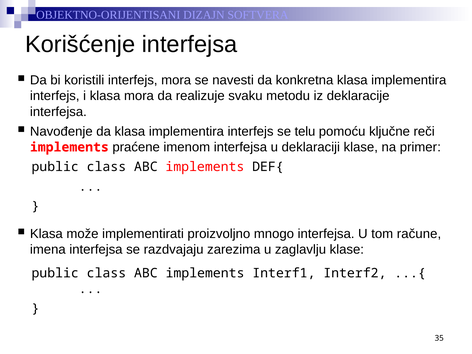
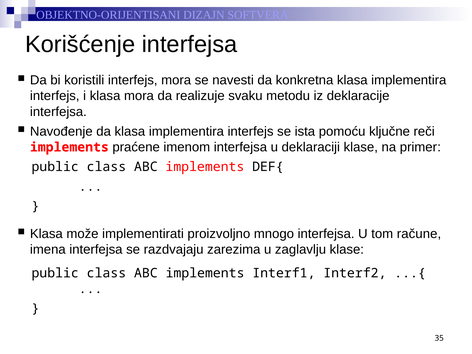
telu: telu -> ista
